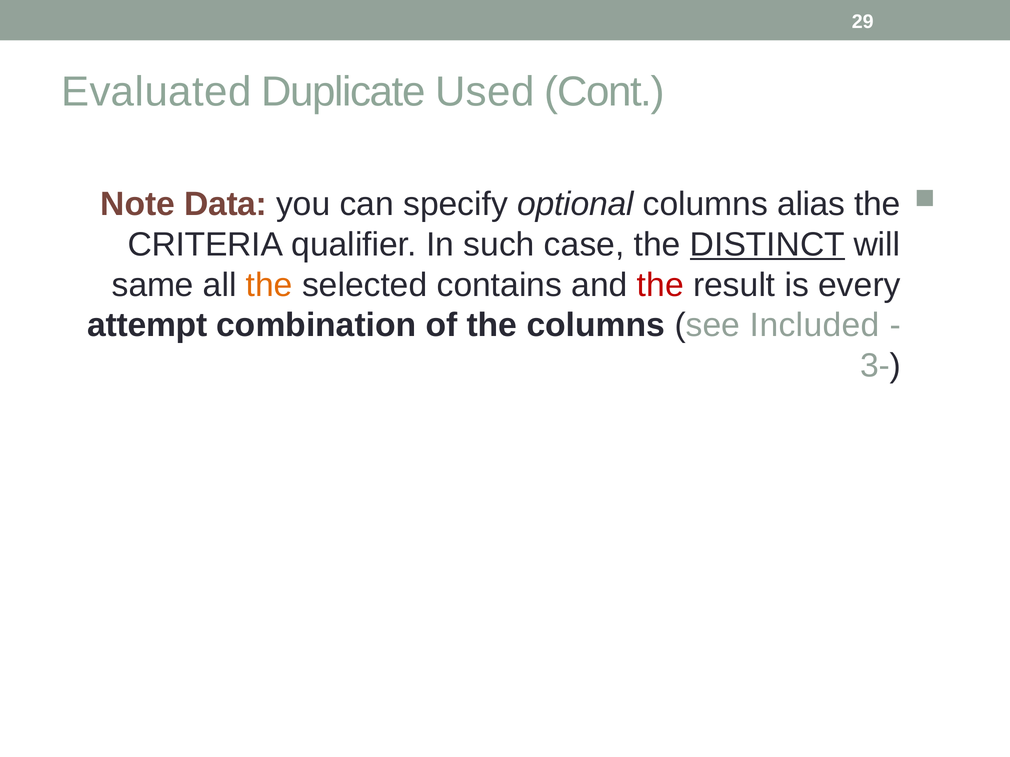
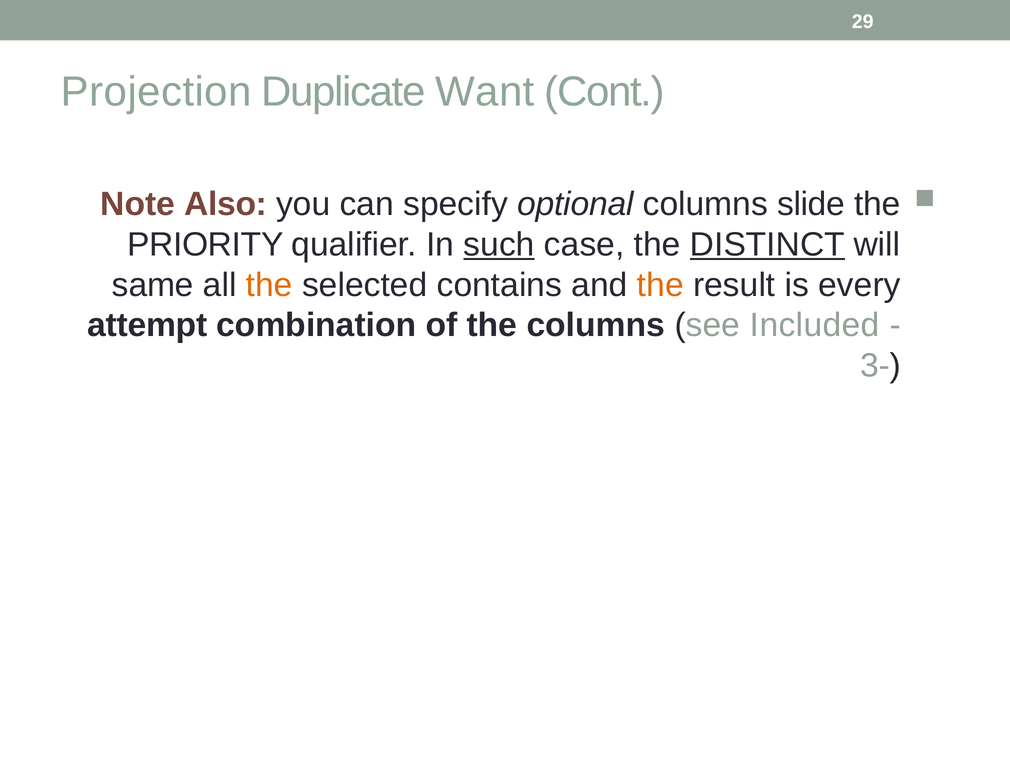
Evaluated: Evaluated -> Projection
Used: Used -> Want
Data: Data -> Also
alias: alias -> slide
CRITERIA: CRITERIA -> PRIORITY
such underline: none -> present
the at (660, 285) colour: red -> orange
